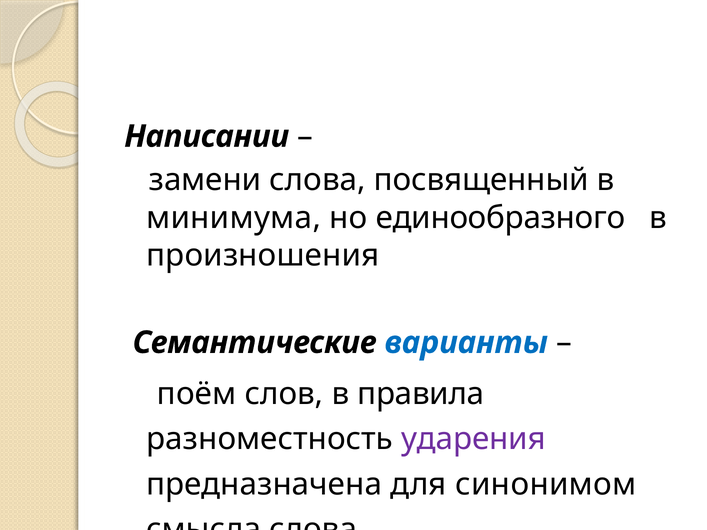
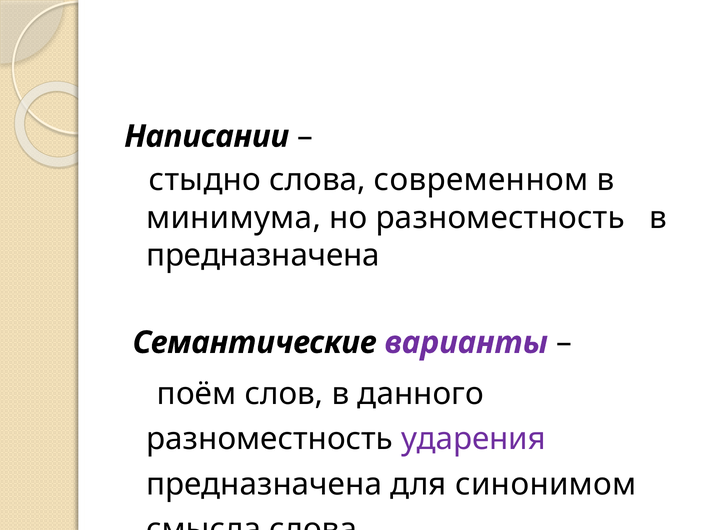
замени: замени -> стыдно
посвященный: посвященный -> современном
но единообразного: единообразного -> разноместность
произношения at (263, 256): произношения -> предназначена
варианты colour: blue -> purple
правила: правила -> данного
